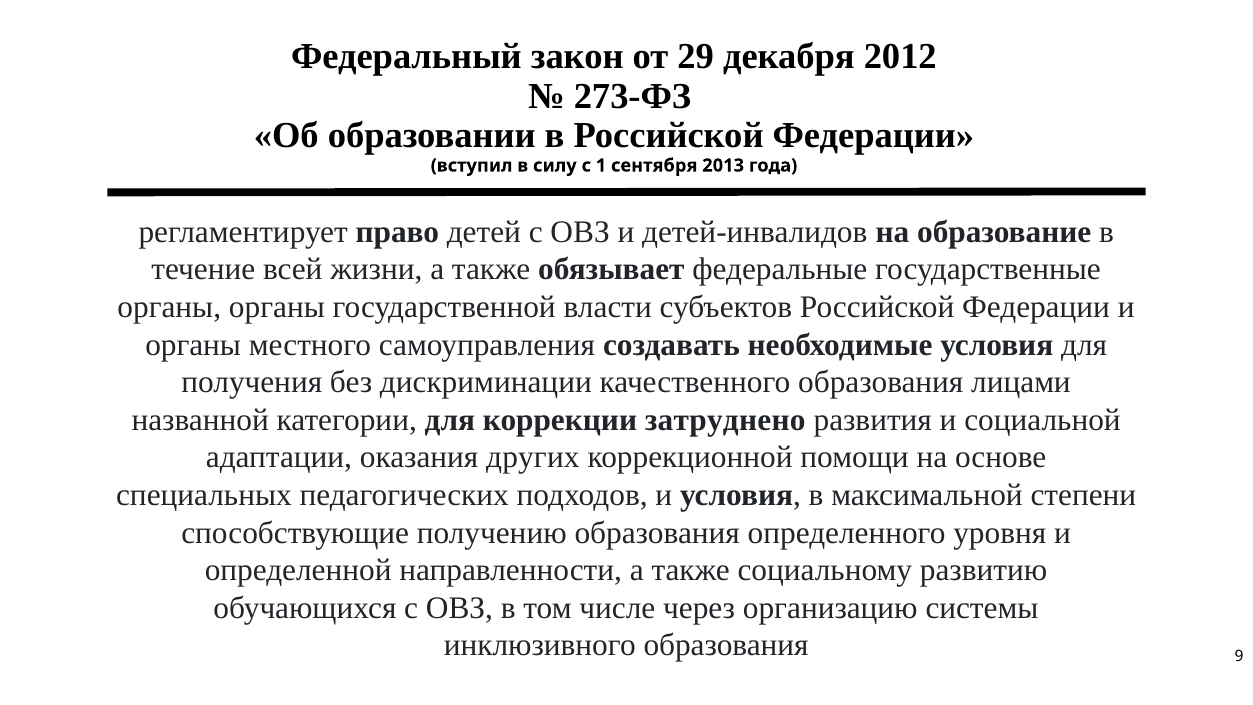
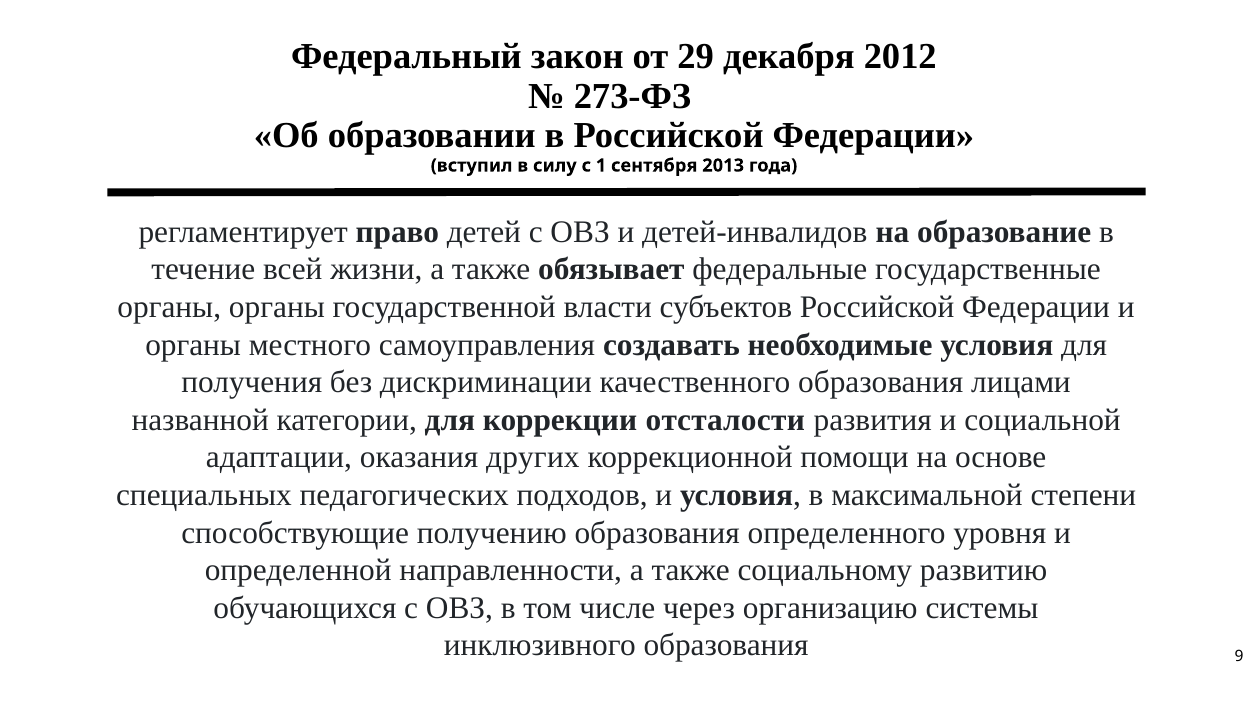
затруднено: затруднено -> отсталости
